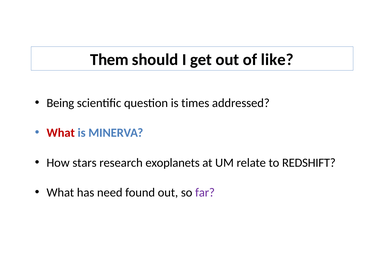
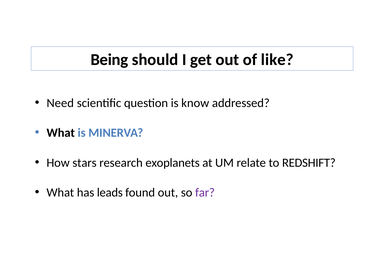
Them: Them -> Being
Being: Being -> Need
times: times -> know
What at (61, 133) colour: red -> black
need: need -> leads
